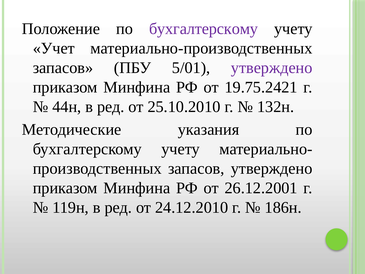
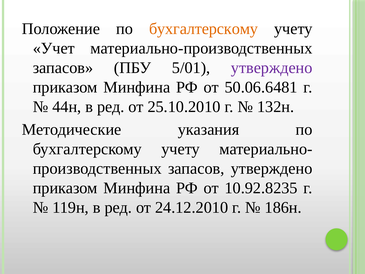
бухгалтерскому at (204, 29) colour: purple -> orange
19.75.2421: 19.75.2421 -> 50.06.6481
26.12.2001: 26.12.2001 -> 10.92.8235
